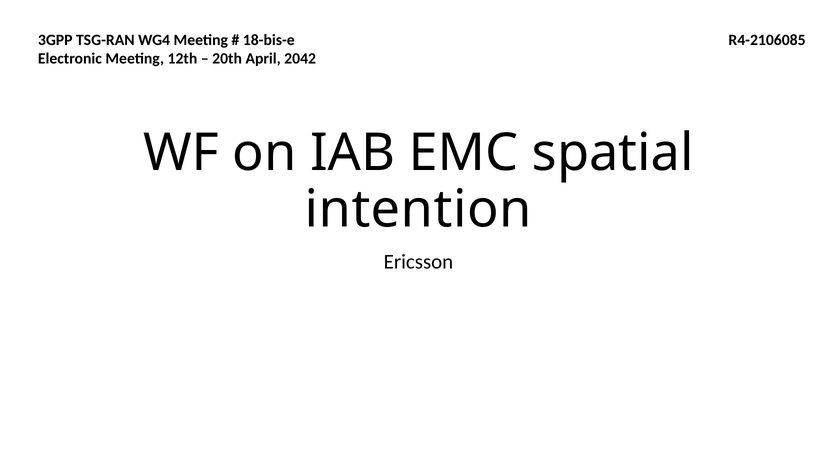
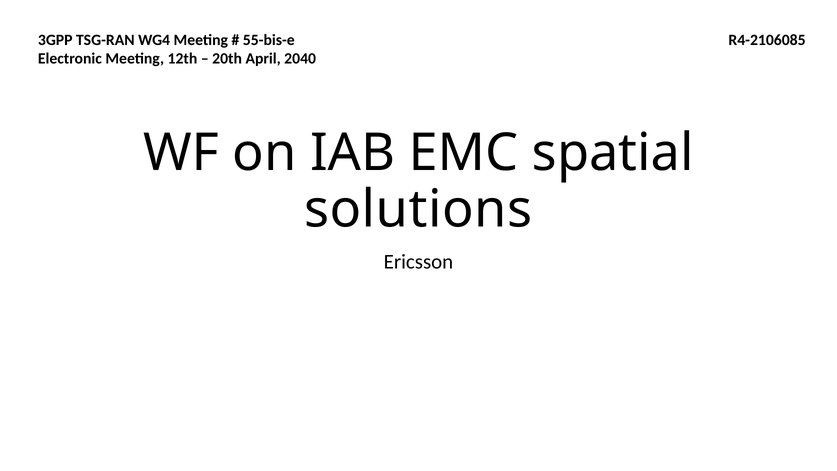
18-bis-e: 18-bis-e -> 55-bis-e
2042: 2042 -> 2040
intention: intention -> solutions
